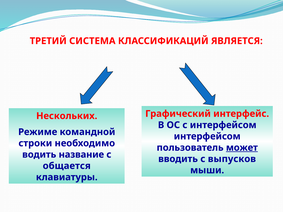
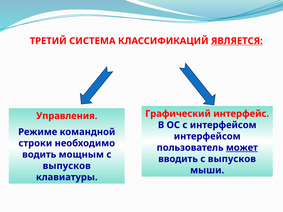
ЯВЛЯЕТСЯ underline: none -> present
Нескольких: Нескольких -> Управления
название: название -> мощным
общается at (67, 166): общается -> выпусков
